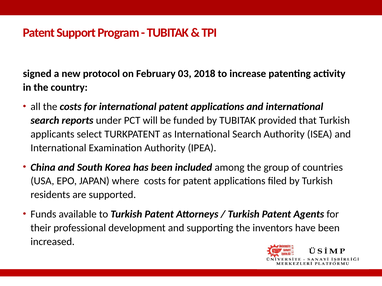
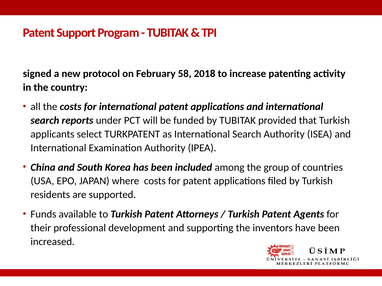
03: 03 -> 58
